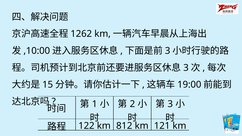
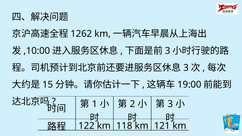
812: 812 -> 118
